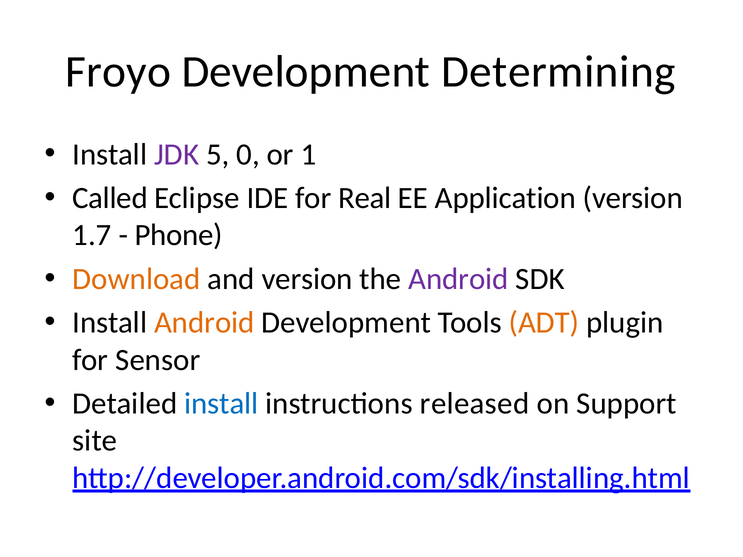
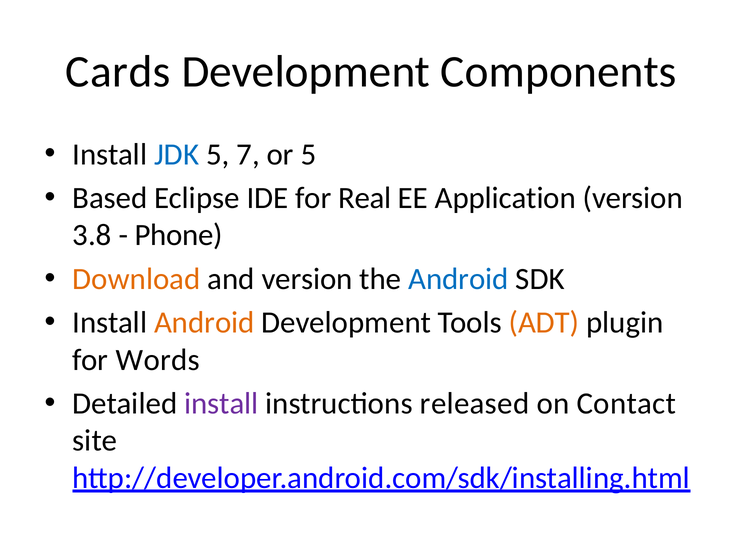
Froyo: Froyo -> Cards
Determining: Determining -> Components
JDK colour: purple -> blue
0: 0 -> 7
or 1: 1 -> 5
Called: Called -> Based
1.7: 1.7 -> 3.8
Android at (458, 279) colour: purple -> blue
Sensor: Sensor -> Words
install at (221, 404) colour: blue -> purple
Support: Support -> Contact
